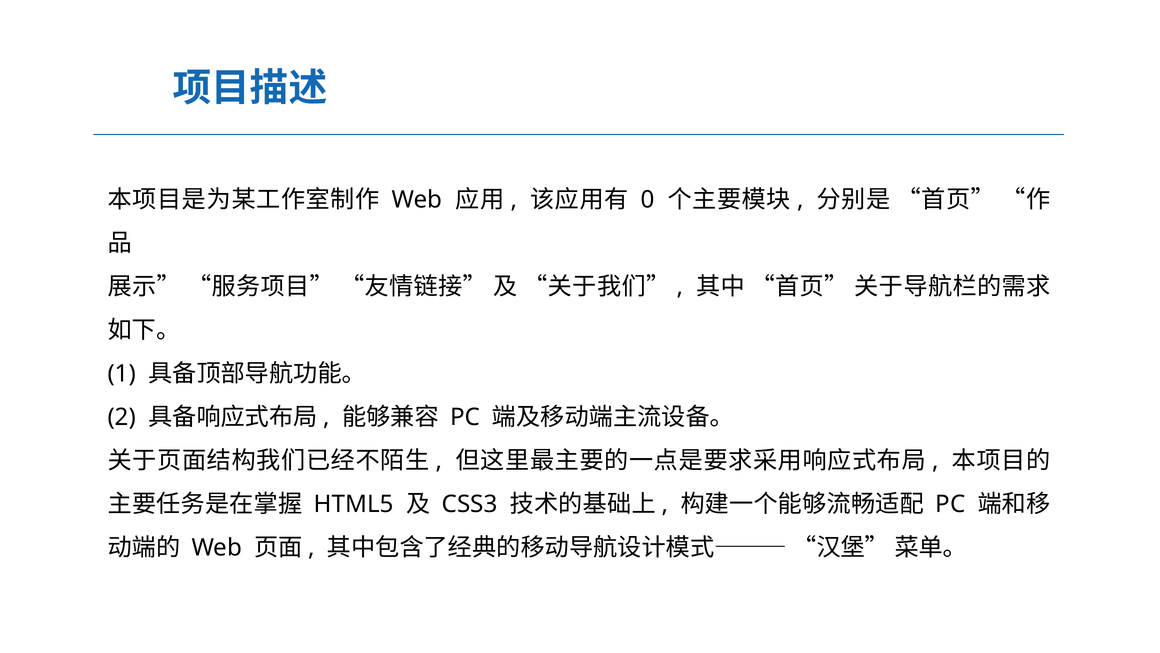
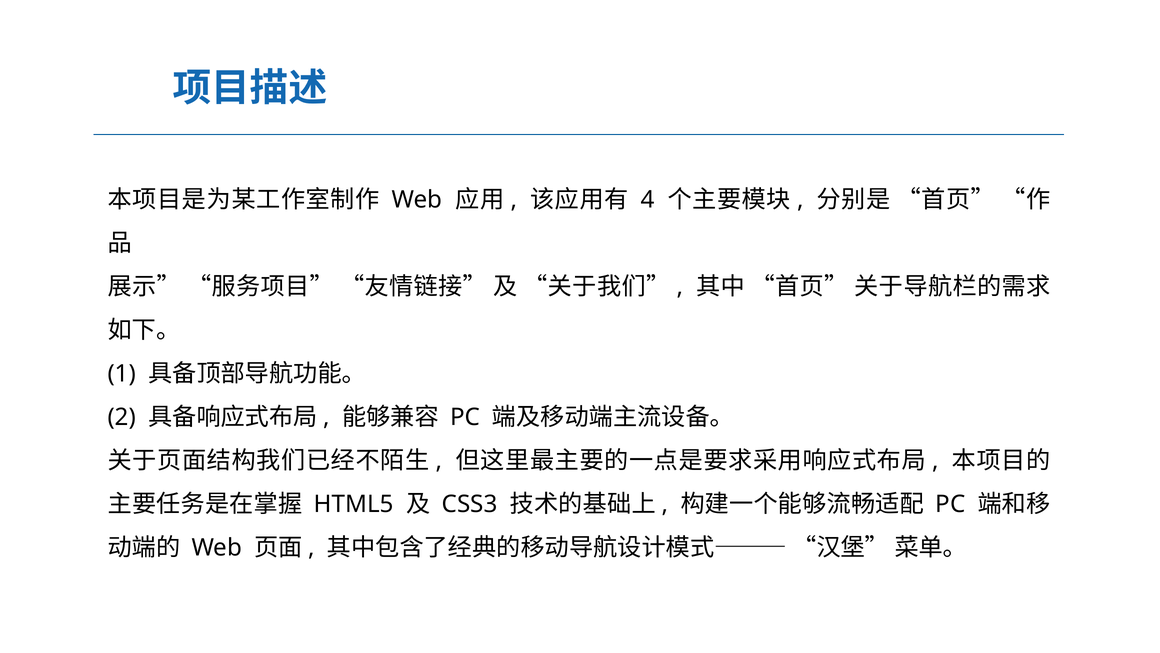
0: 0 -> 4
